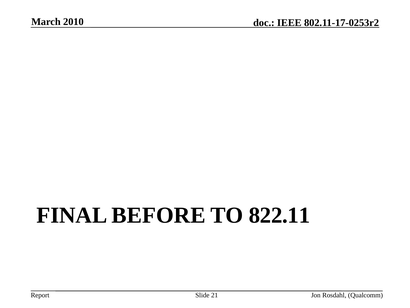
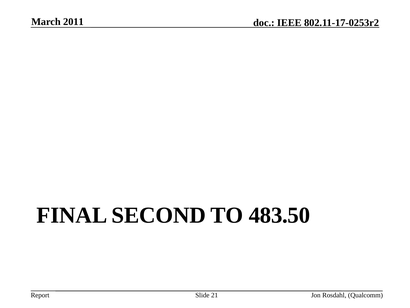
2010: 2010 -> 2011
BEFORE: BEFORE -> SECOND
822.11: 822.11 -> 483.50
